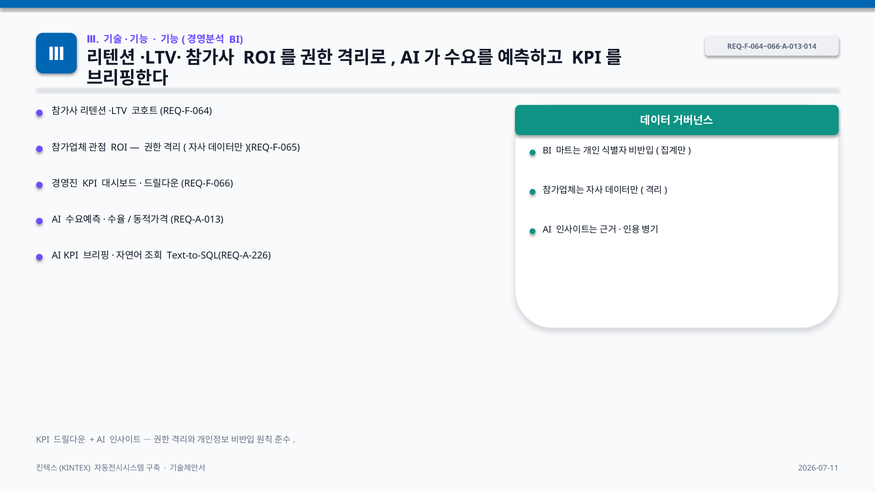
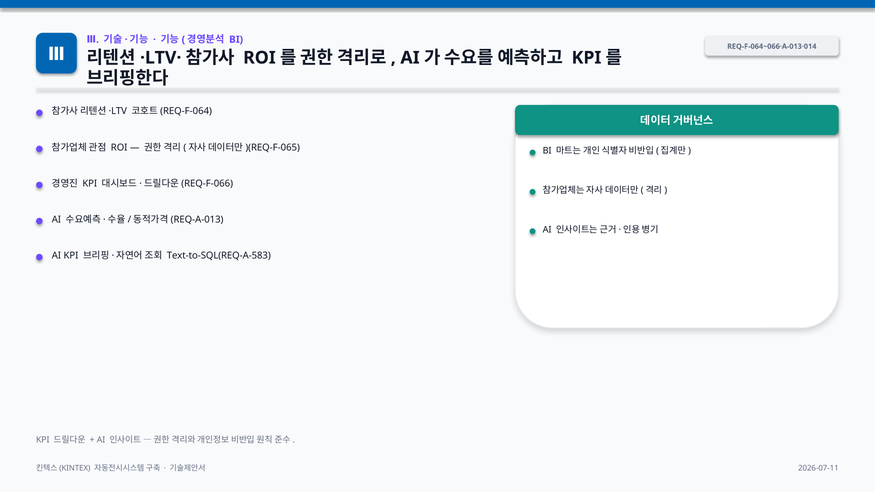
Text-to-SQL(REQ-A-226: Text-to-SQL(REQ-A-226 -> Text-to-SQL(REQ-A-583
